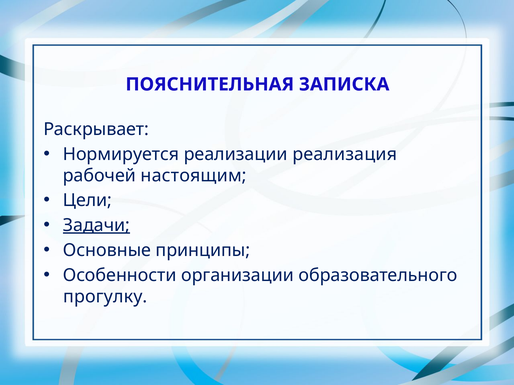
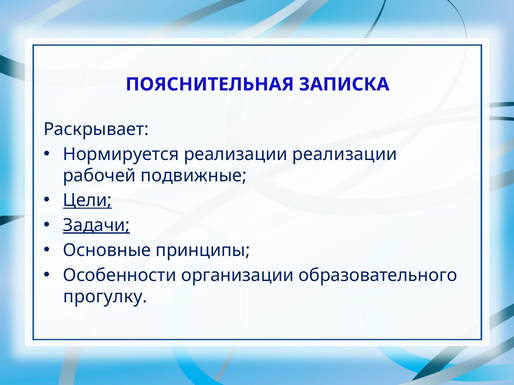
реализации реализация: реализация -> реализации
настоящим: настоящим -> подвижные
Цели underline: none -> present
